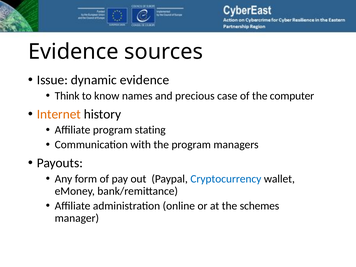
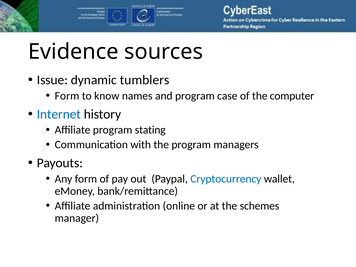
dynamic evidence: evidence -> tumblers
Think at (67, 96): Think -> Form
and precious: precious -> program
Internet colour: orange -> blue
